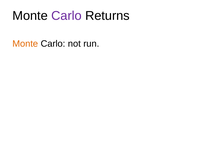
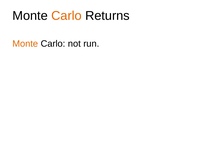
Carlo at (66, 16) colour: purple -> orange
